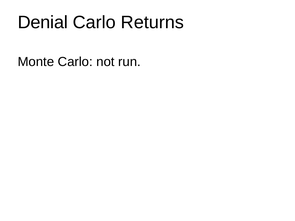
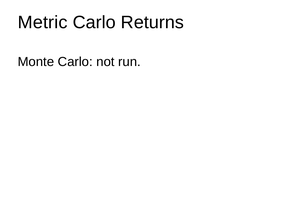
Denial: Denial -> Metric
